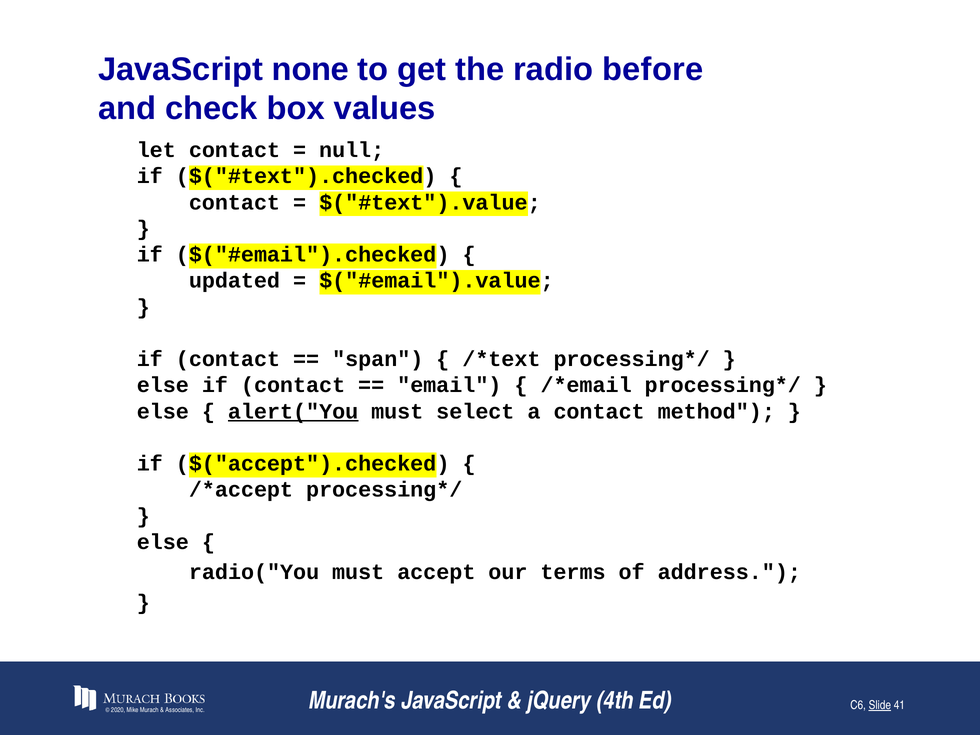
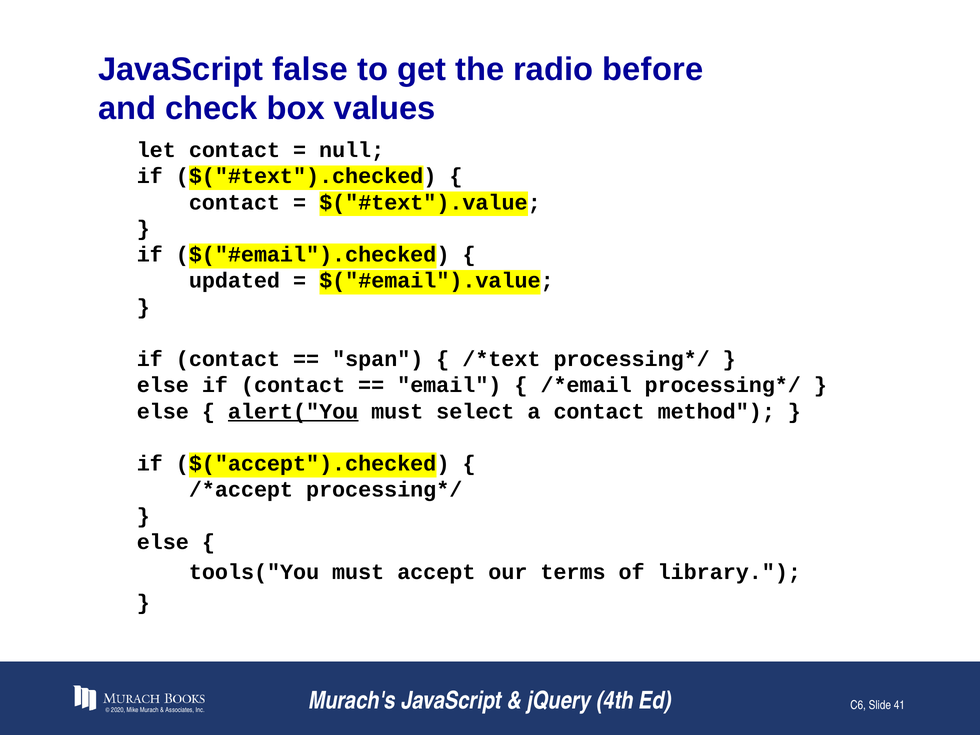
none: none -> false
radio("You: radio("You -> tools("You
address: address -> library
Slide underline: present -> none
